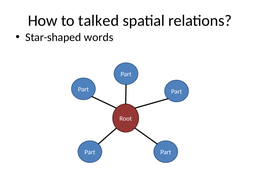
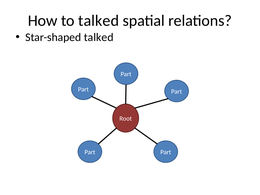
Star-shaped words: words -> talked
